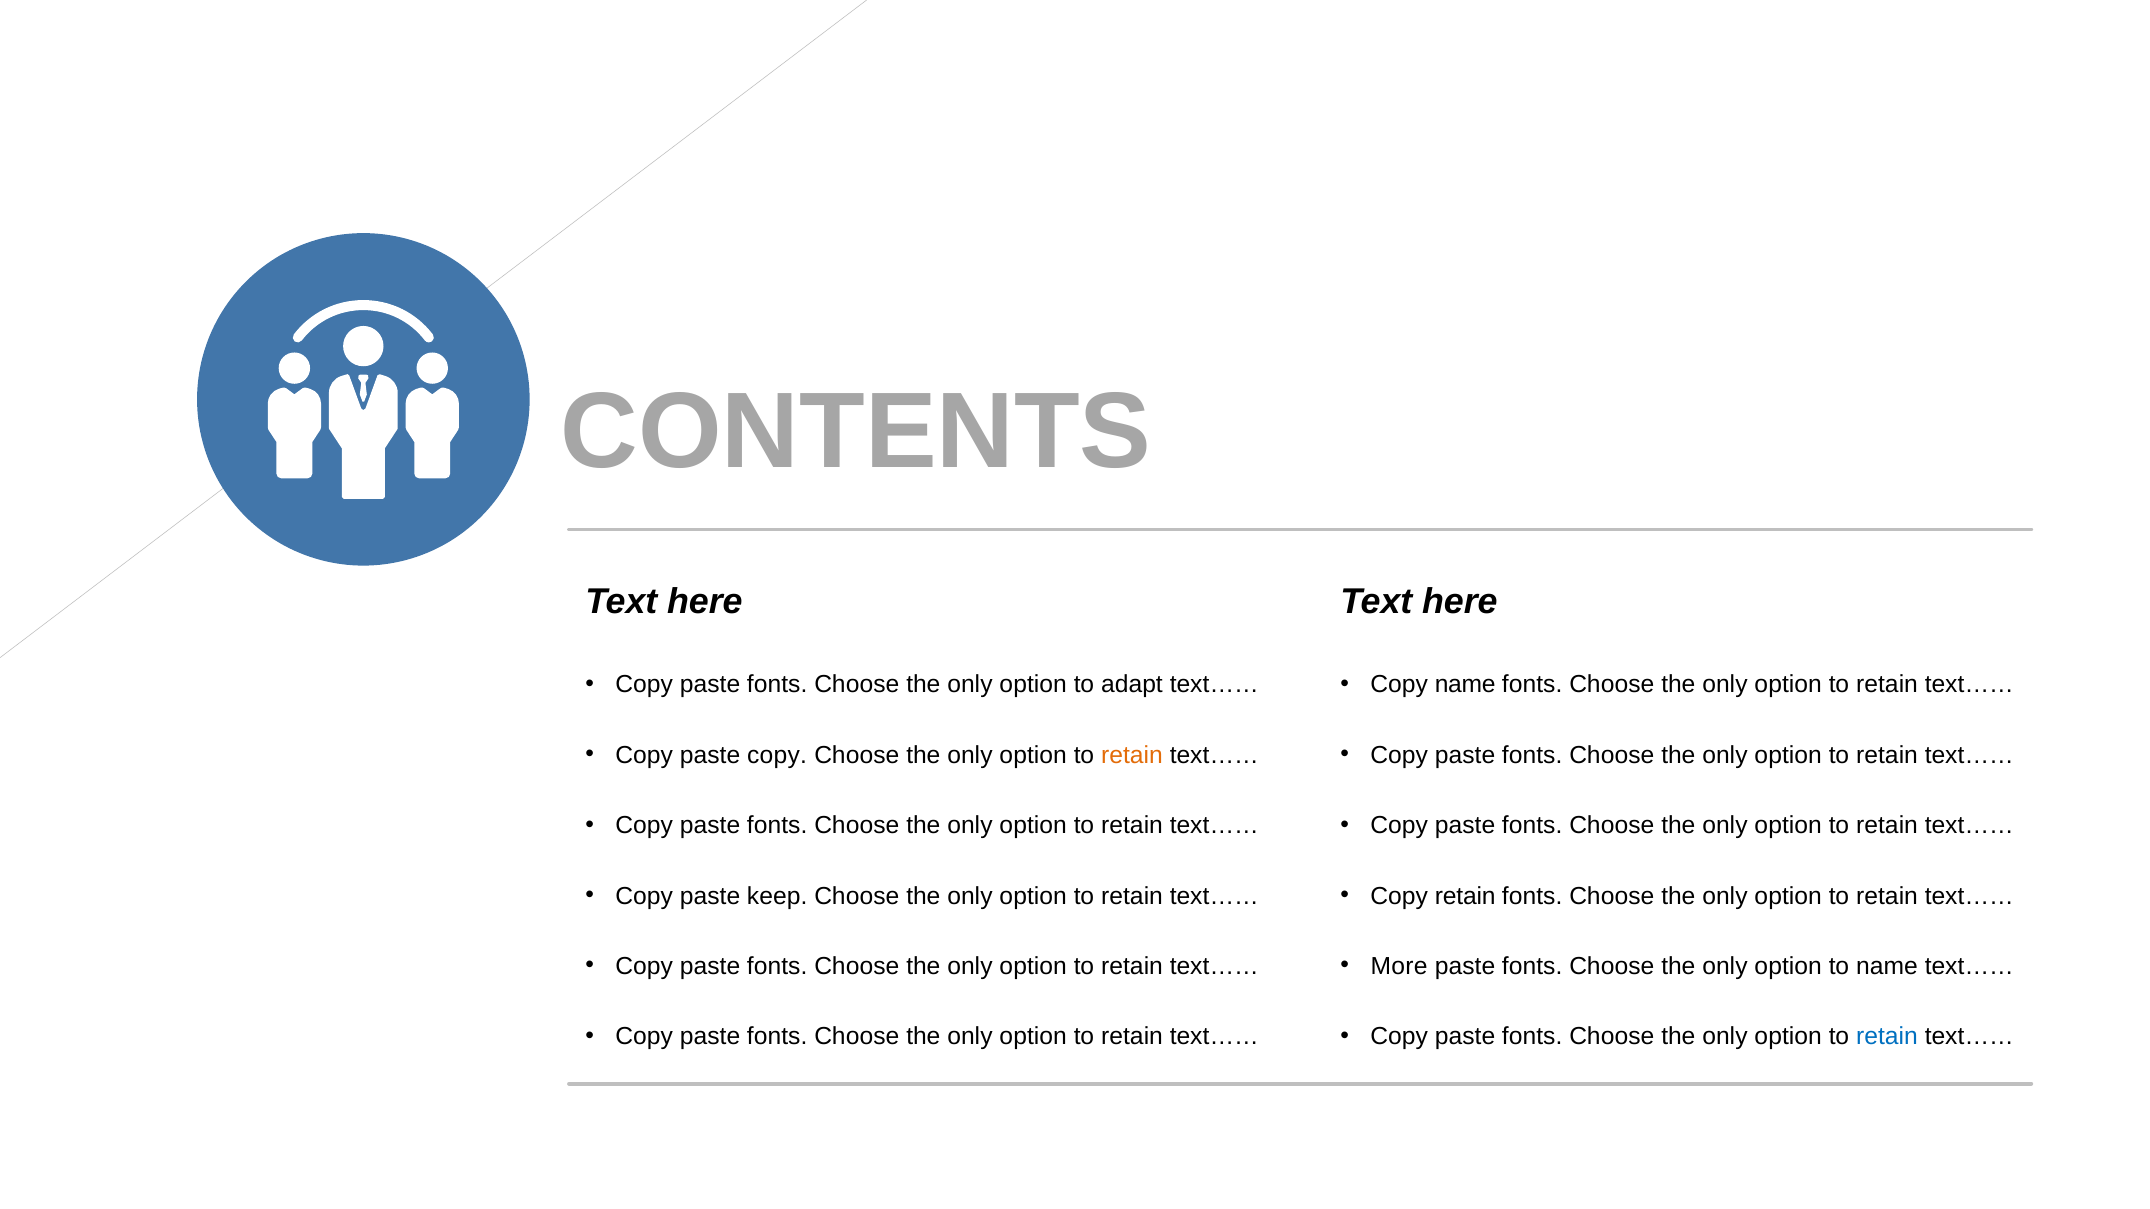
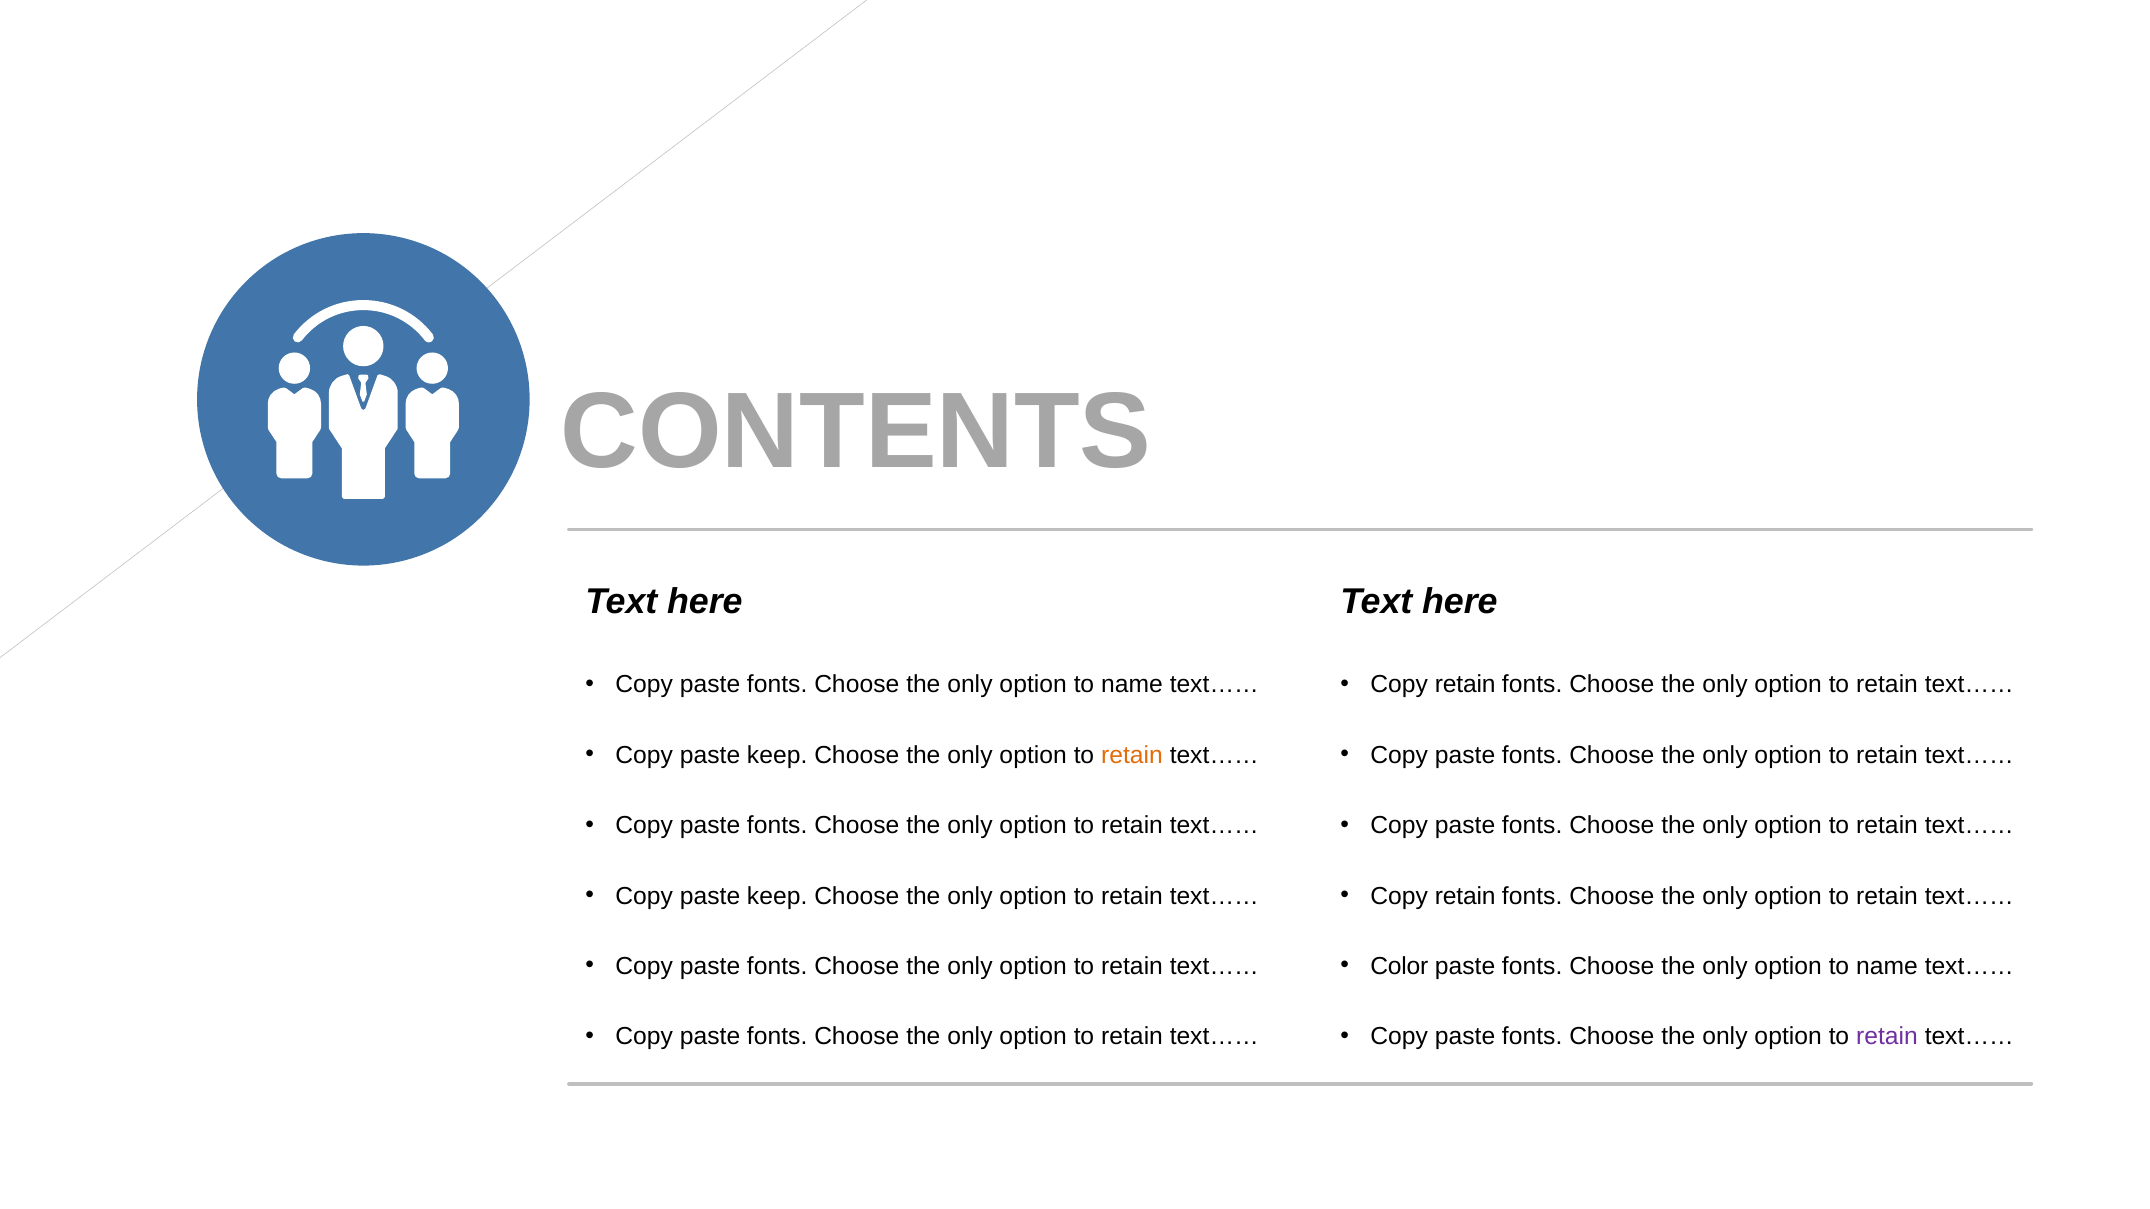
adapt at (1132, 685): adapt -> name
name at (1465, 685): name -> retain
copy at (777, 755): copy -> keep
More: More -> Color
retain at (1887, 1037) colour: blue -> purple
